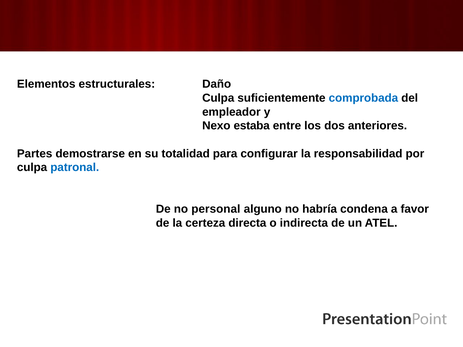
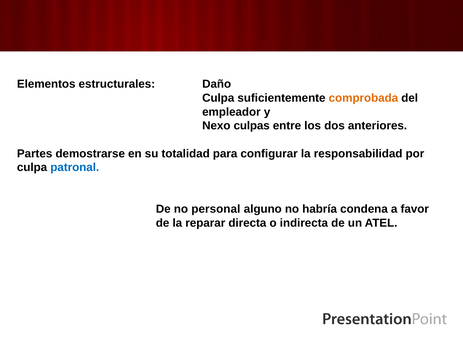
comprobada colour: blue -> orange
estaba: estaba -> culpas
certeza: certeza -> reparar
